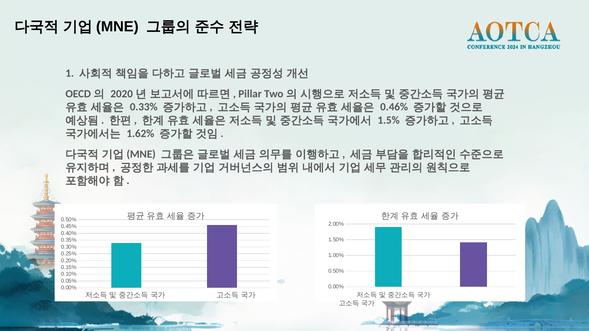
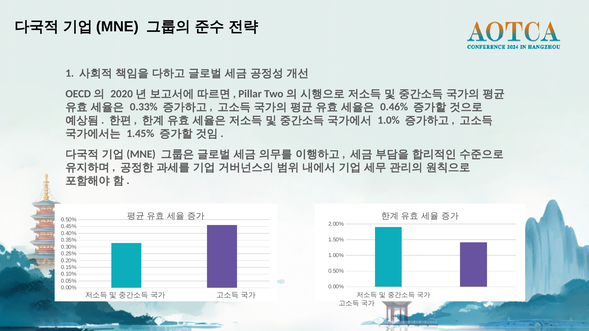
1.5%: 1.5% -> 1.0%
1.62%: 1.62% -> 1.45%
